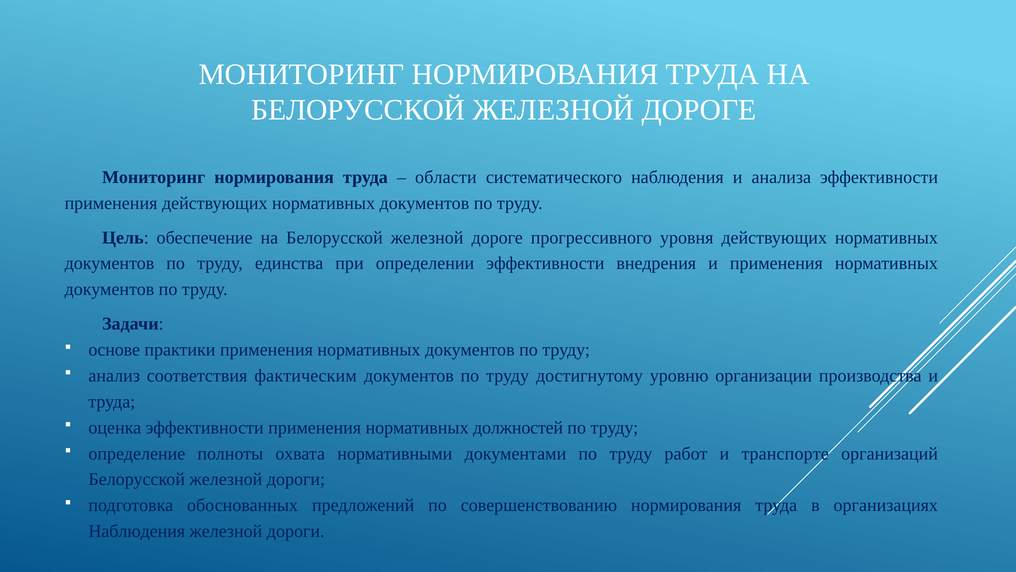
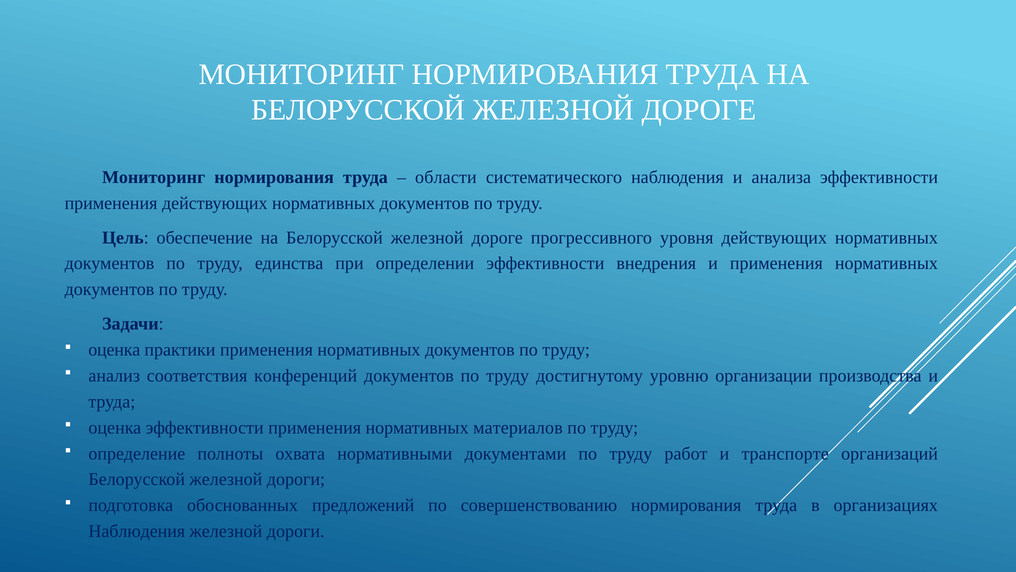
основе at (114, 350): основе -> оценка
фактическим: фактическим -> конференций
должностей: должностей -> материалов
